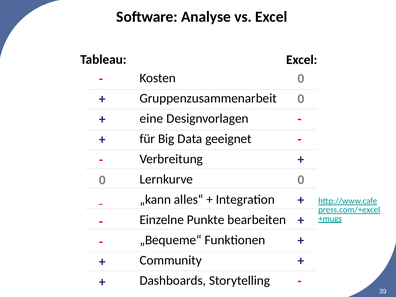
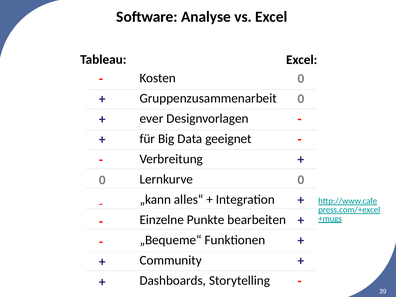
eine: eine -> ever
